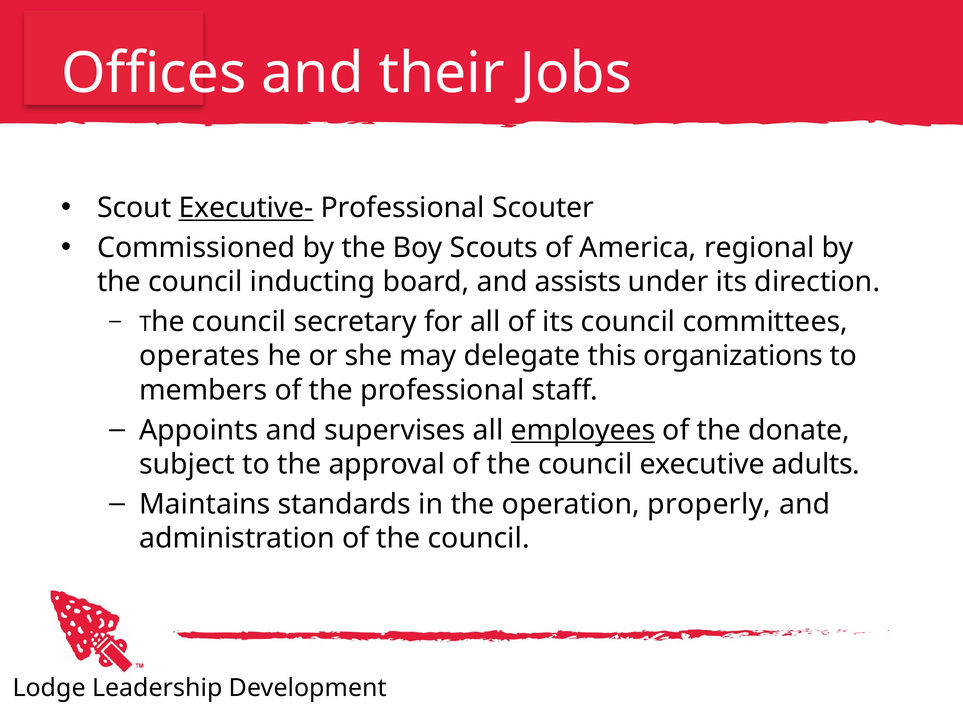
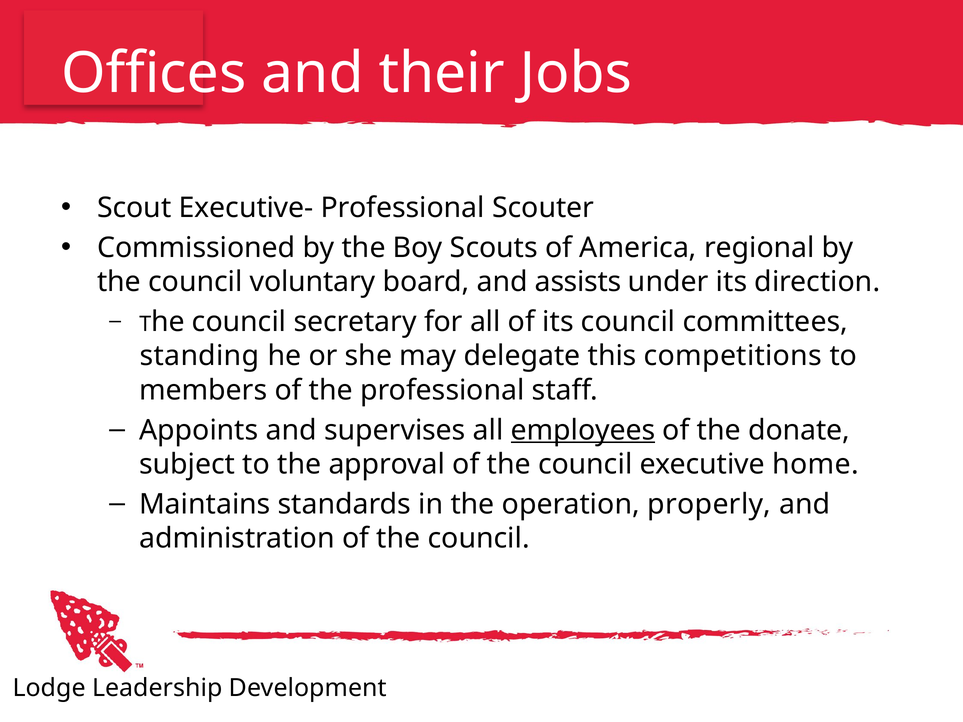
Executive- underline: present -> none
inducting: inducting -> voluntary
operates: operates -> standing
organizations: organizations -> competitions
adults: adults -> home
